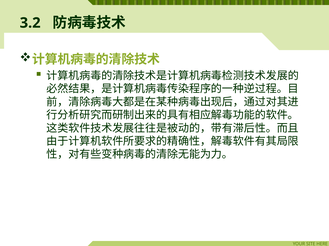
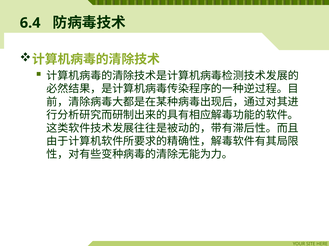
3.2: 3.2 -> 6.4
